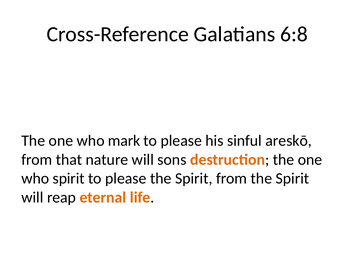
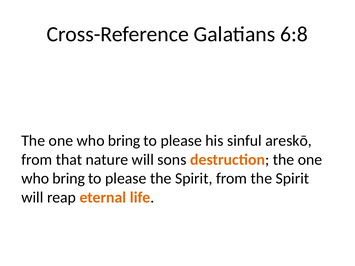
mark at (124, 141): mark -> bring
spirit at (69, 179): spirit -> bring
